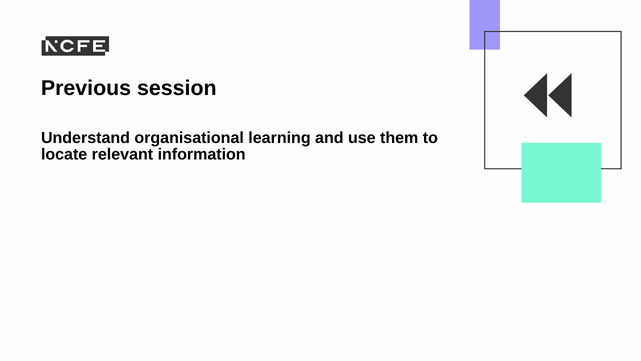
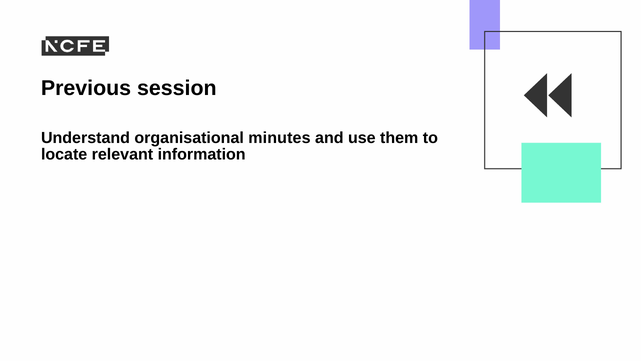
learning: learning -> minutes
